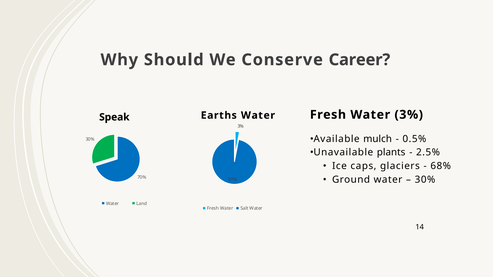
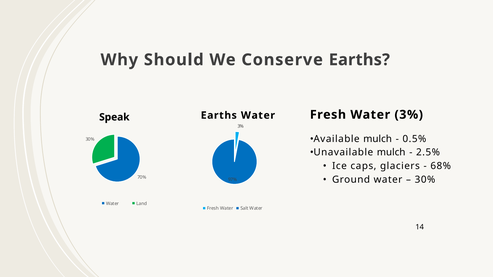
Conserve Career: Career -> Earths
Unavailable plants: plants -> mulch
